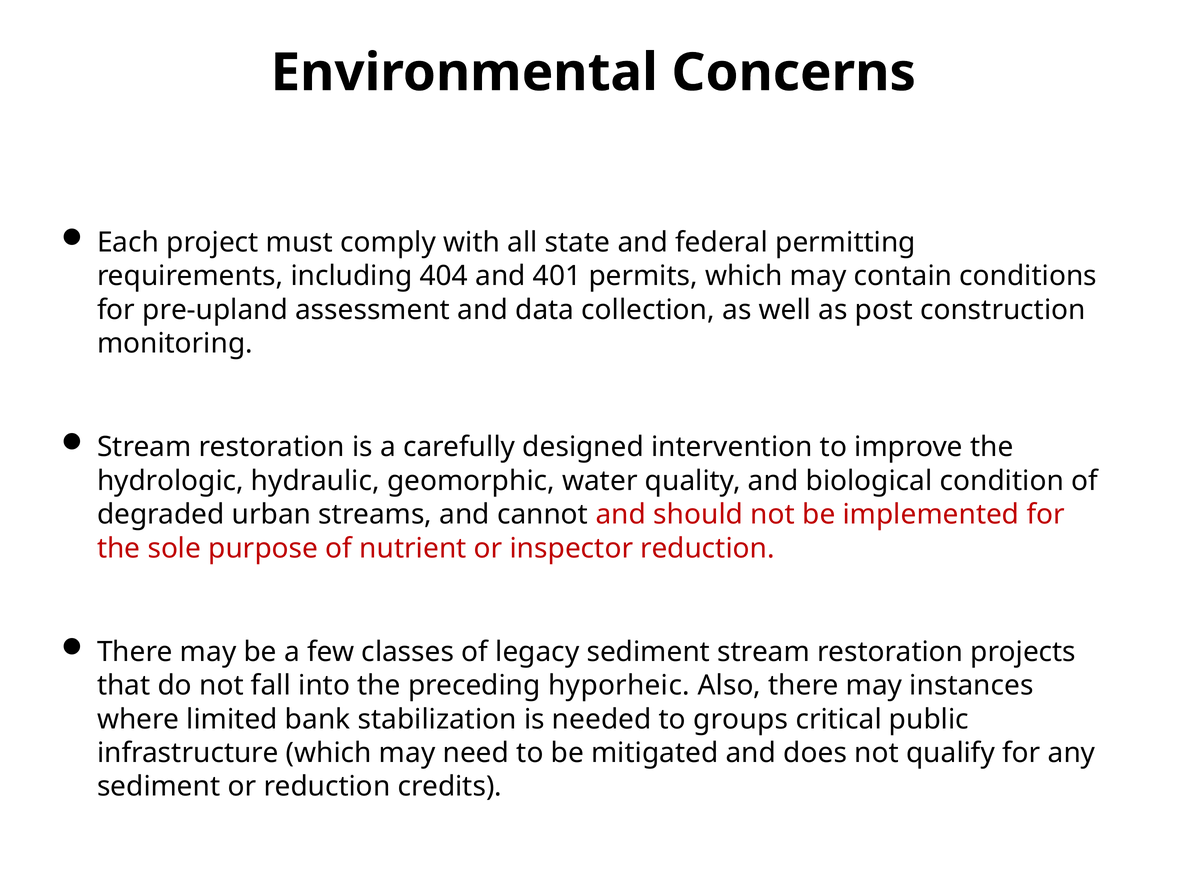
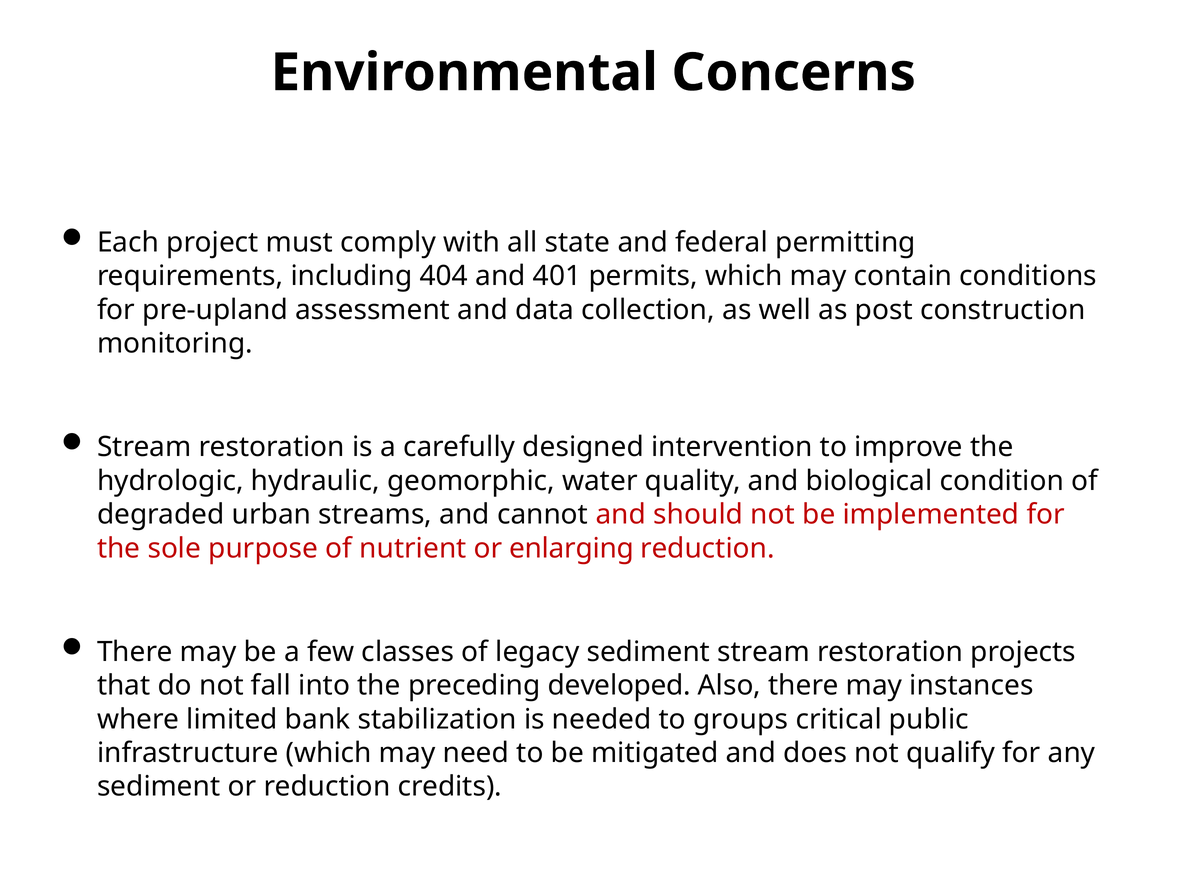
inspector: inspector -> enlarging
hyporheic: hyporheic -> developed
